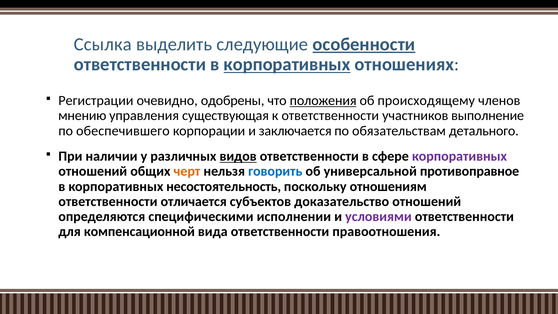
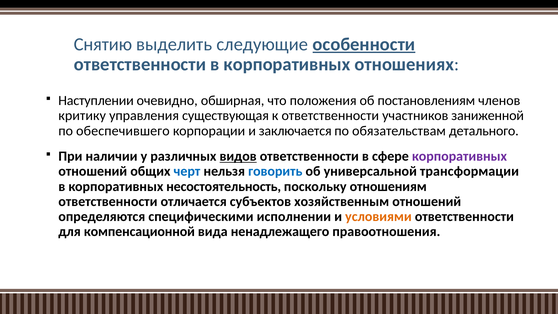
Ссылка: Ссылка -> Снятию
корпоративных at (287, 64) underline: present -> none
Регистрации: Регистрации -> Наступлении
одобрены: одобрены -> обширная
положения underline: present -> none
происходящему: происходящему -> постановлениям
мнению: мнению -> критику
выполнение: выполнение -> заниженной
черт colour: orange -> blue
противоправное: противоправное -> трансформации
доказательство: доказательство -> хозяйственным
условиями colour: purple -> orange
вида ответственности: ответственности -> ненадлежащего
